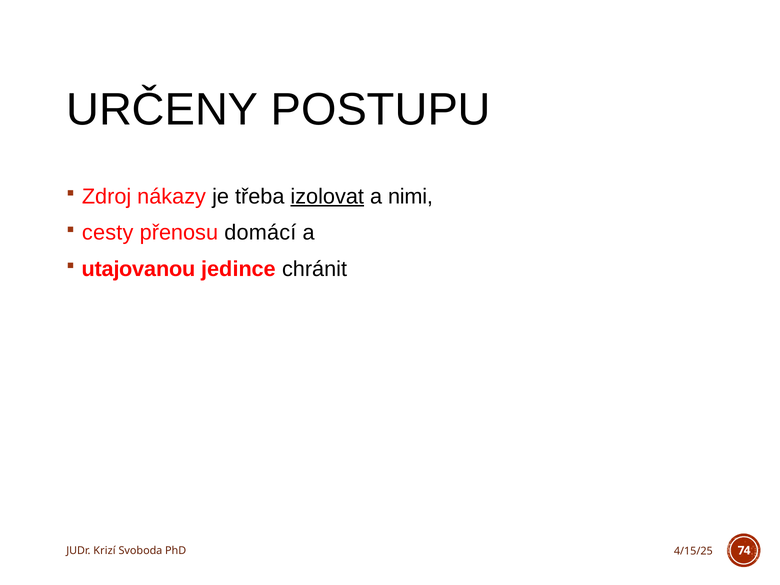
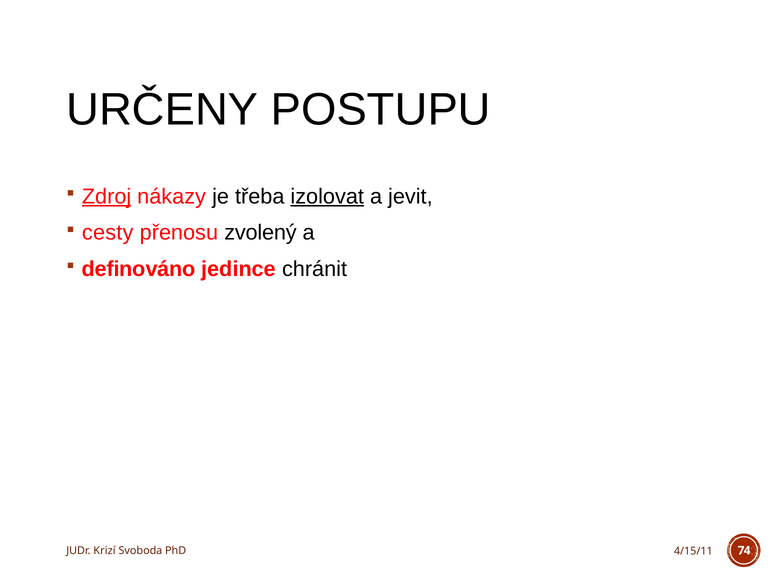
Zdroj underline: none -> present
nimi: nimi -> jevit
domácí: domácí -> zvolený
utajovanou: utajovanou -> definováno
4/15/25: 4/15/25 -> 4/15/11
